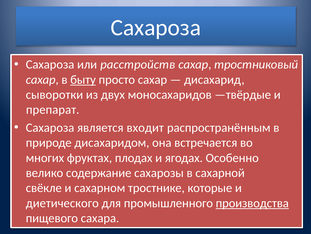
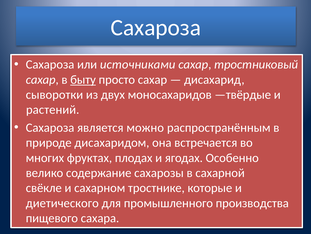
расстройств: расстройств -> источниками
препарат: препарат -> растений
входит: входит -> можно
производства underline: present -> none
